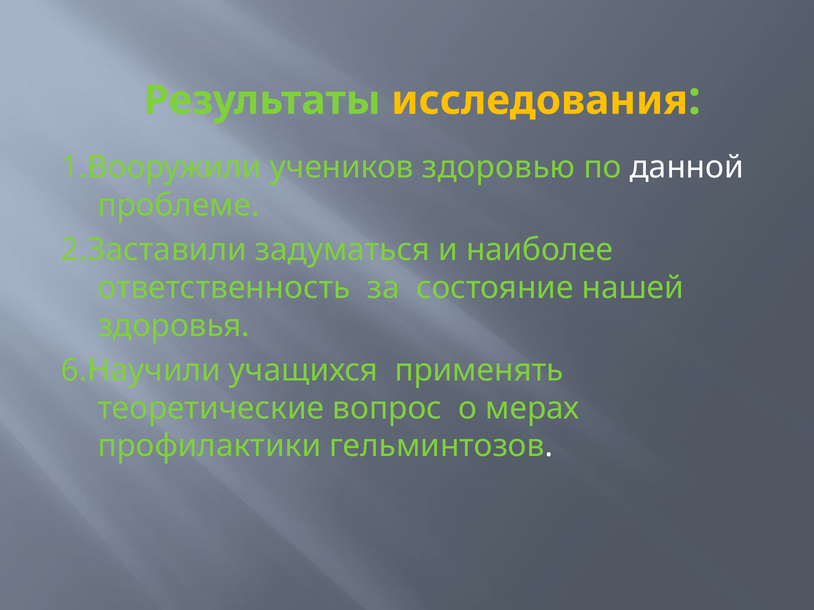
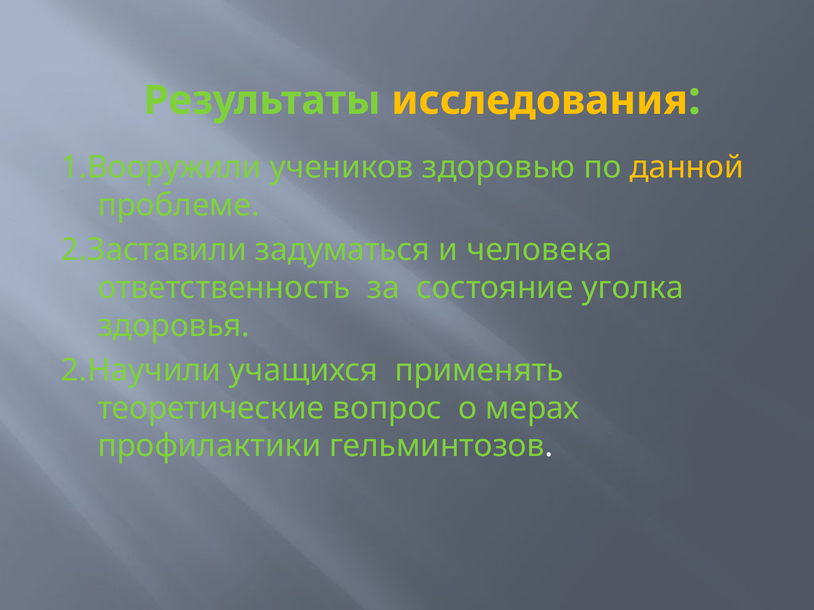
данной colour: white -> yellow
наиболее: наиболее -> человека
нашей: нашей -> уголка
6.Научили: 6.Научили -> 2.Научили
